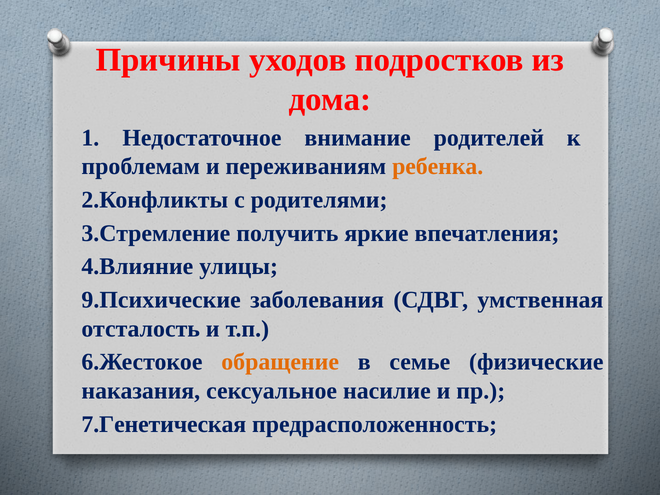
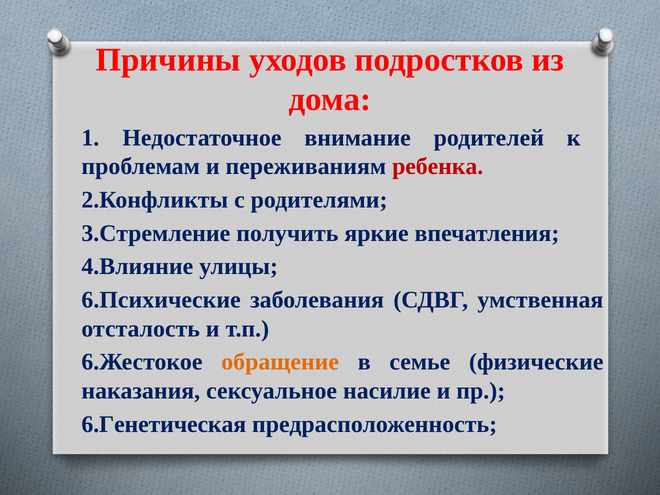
ребенка colour: orange -> red
9.Психические: 9.Психические -> 6.Психические
7.Генетическая: 7.Генетическая -> 6.Генетическая
